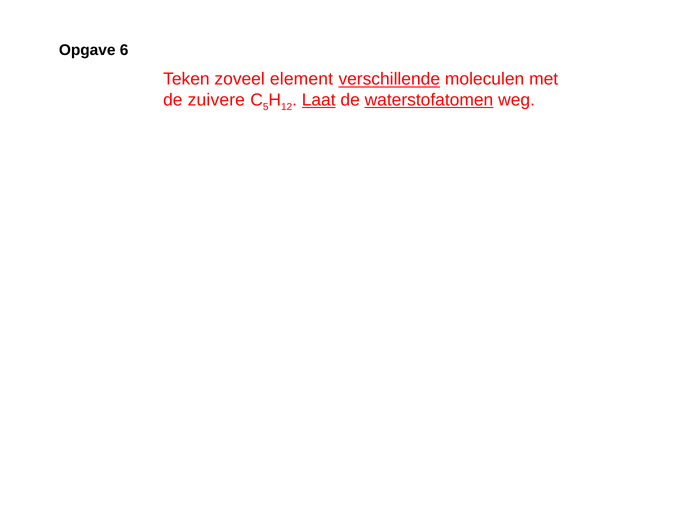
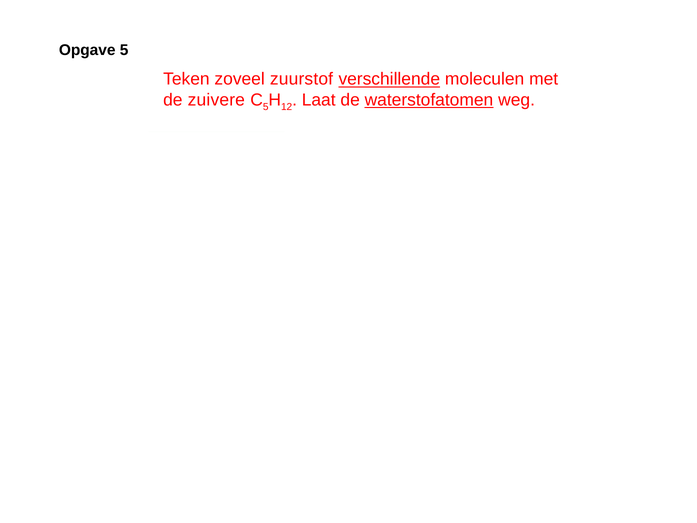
Opgave 6: 6 -> 5
element: element -> zuurstof
Laat underline: present -> none
